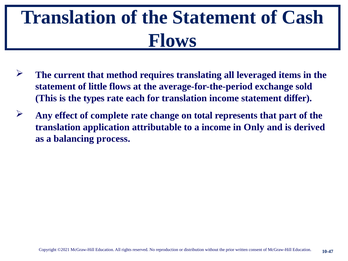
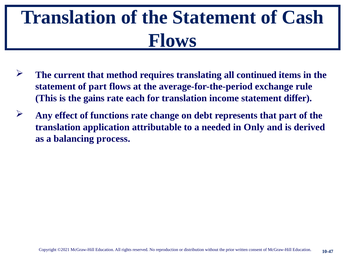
leveraged: leveraged -> continued
of little: little -> part
sold: sold -> rule
types: types -> gains
complete: complete -> functions
total: total -> debt
a income: income -> needed
